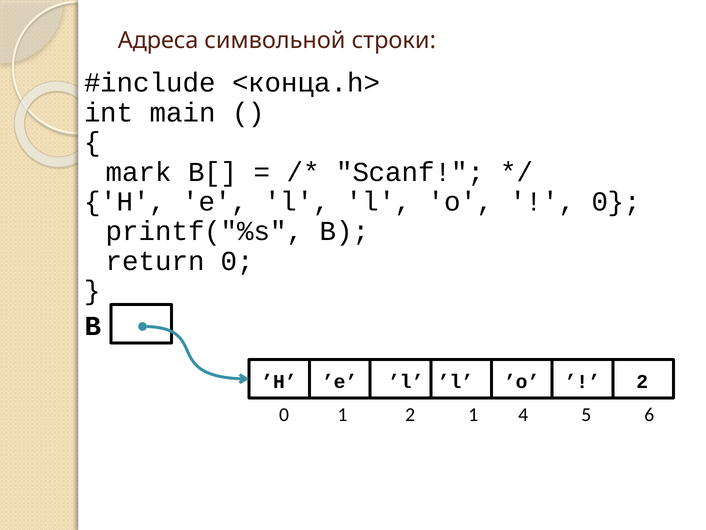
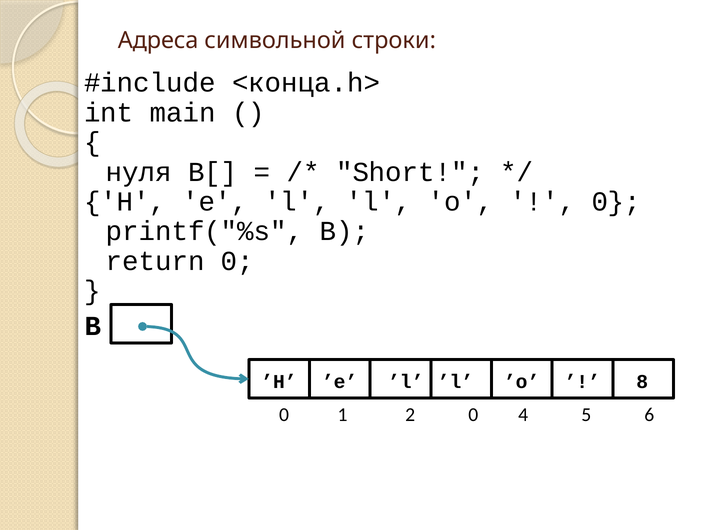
mark: mark -> нуля
Scanf: Scanf -> Short
’e 2: 2 -> 8
2 1: 1 -> 0
